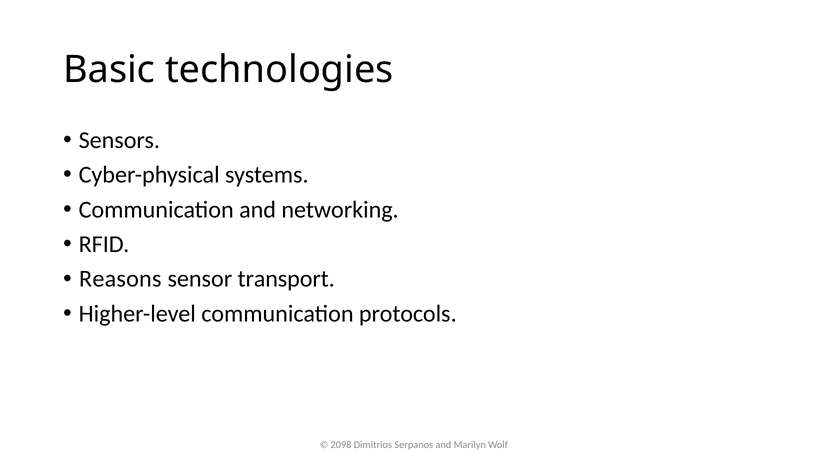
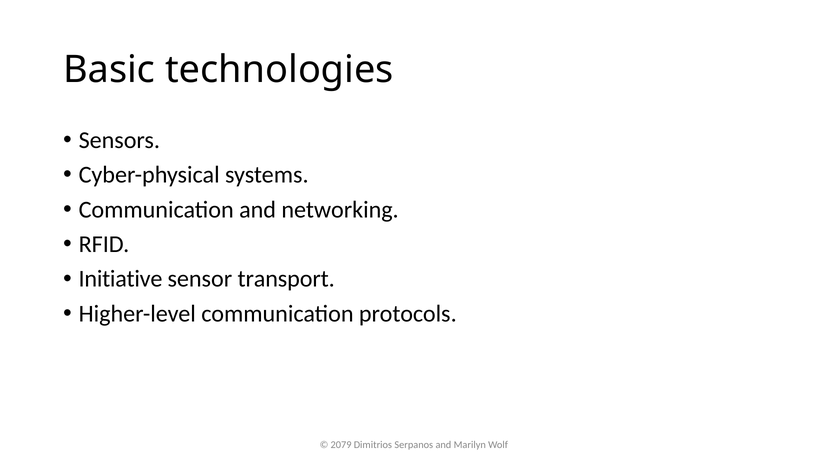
Reasons: Reasons -> Initiative
2098: 2098 -> 2079
